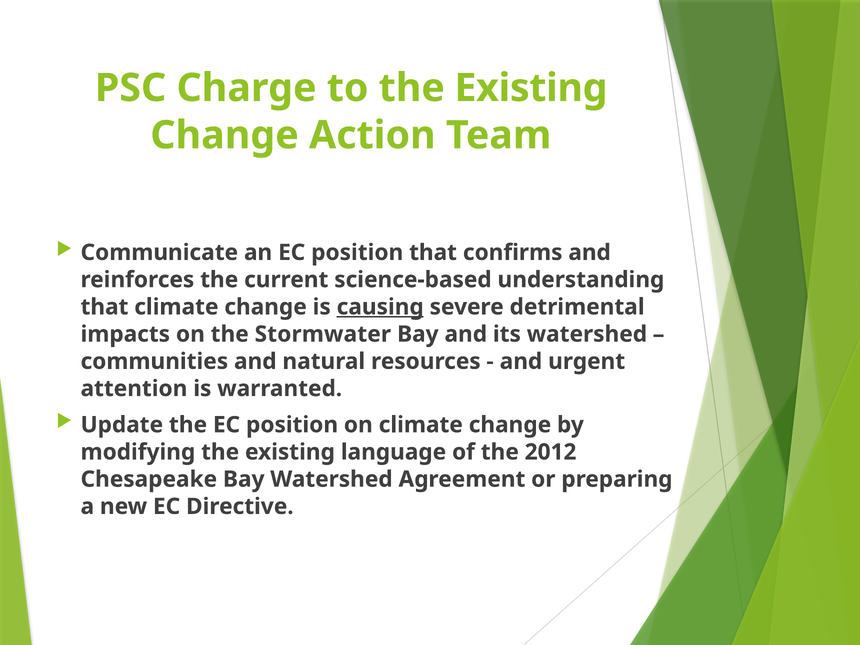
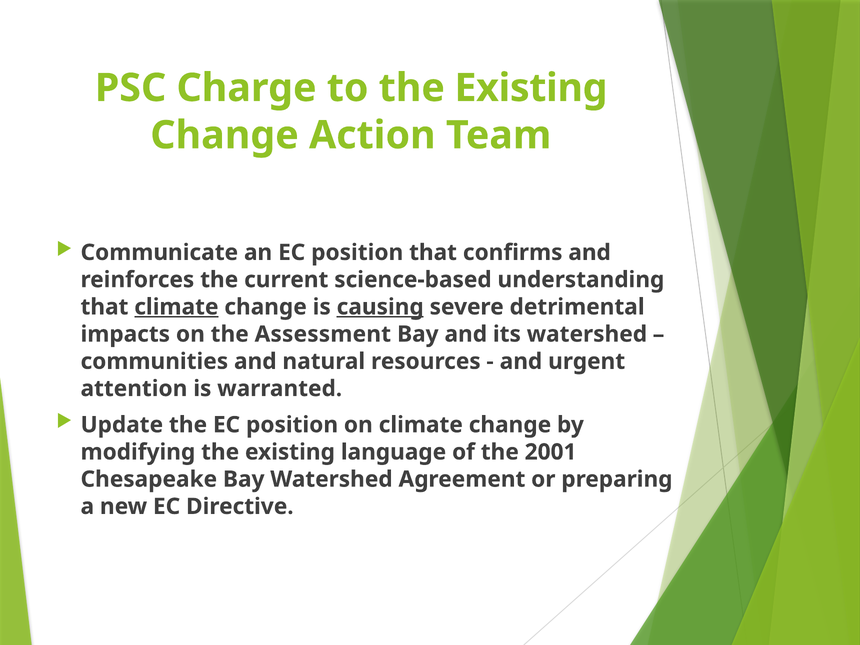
climate at (176, 307) underline: none -> present
Stormwater: Stormwater -> Assessment
2012: 2012 -> 2001
